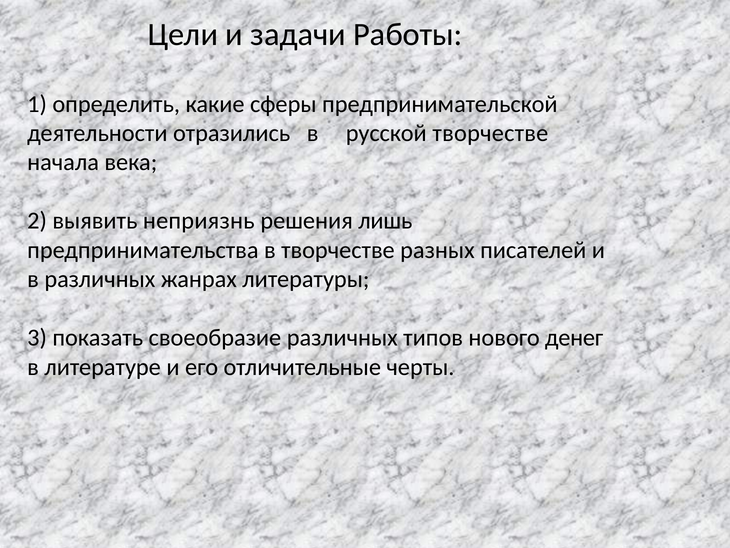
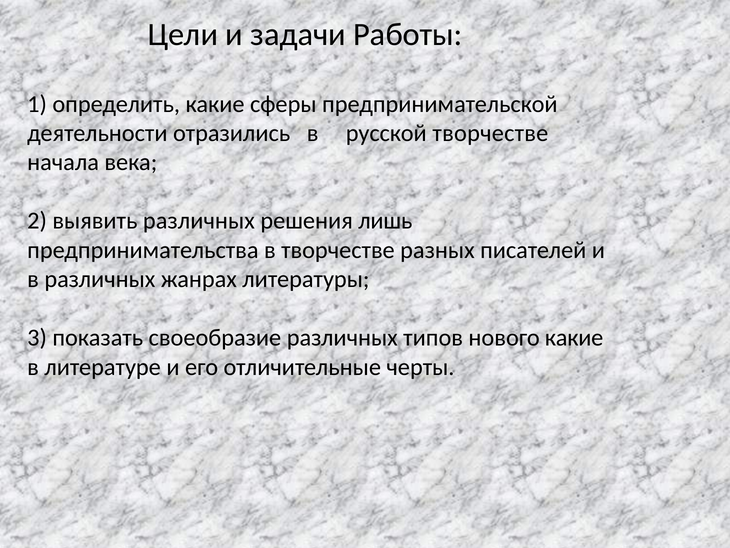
выявить неприязнь: неприязнь -> различных
нового денег: денег -> какие
